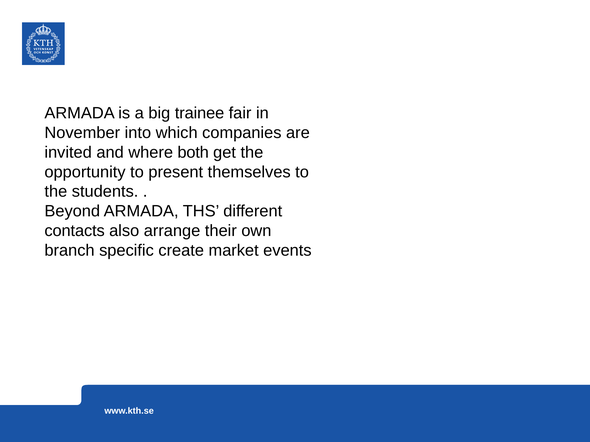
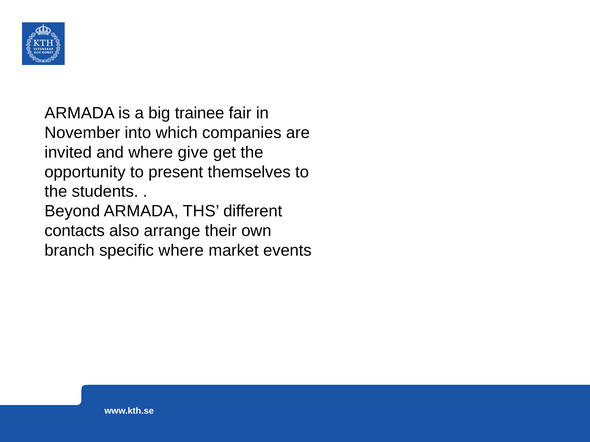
both: both -> give
specific create: create -> where
